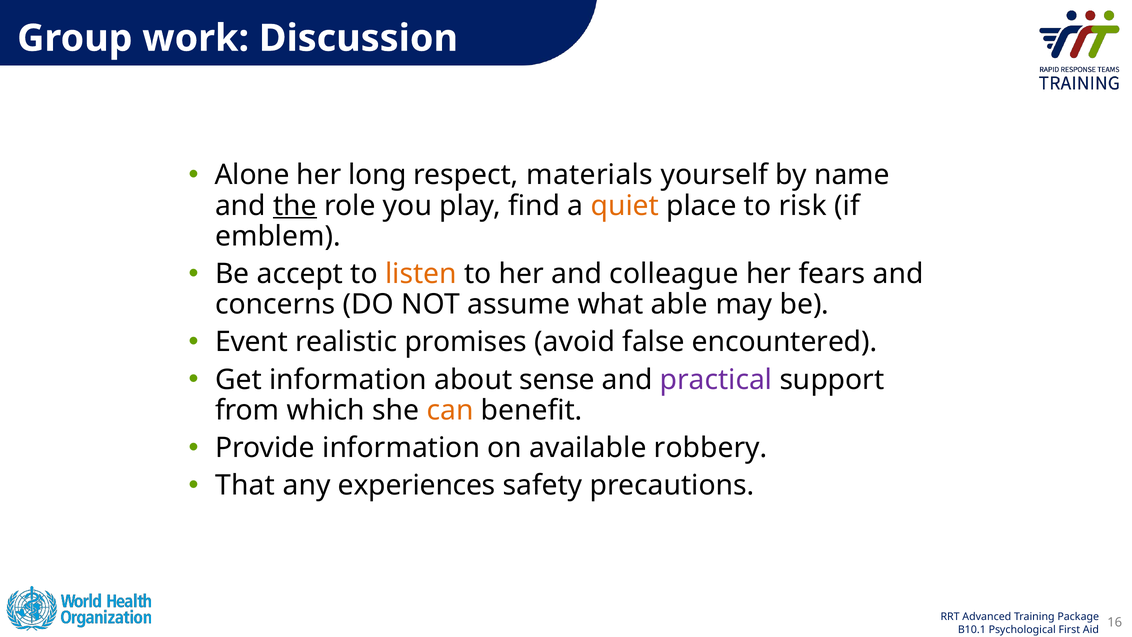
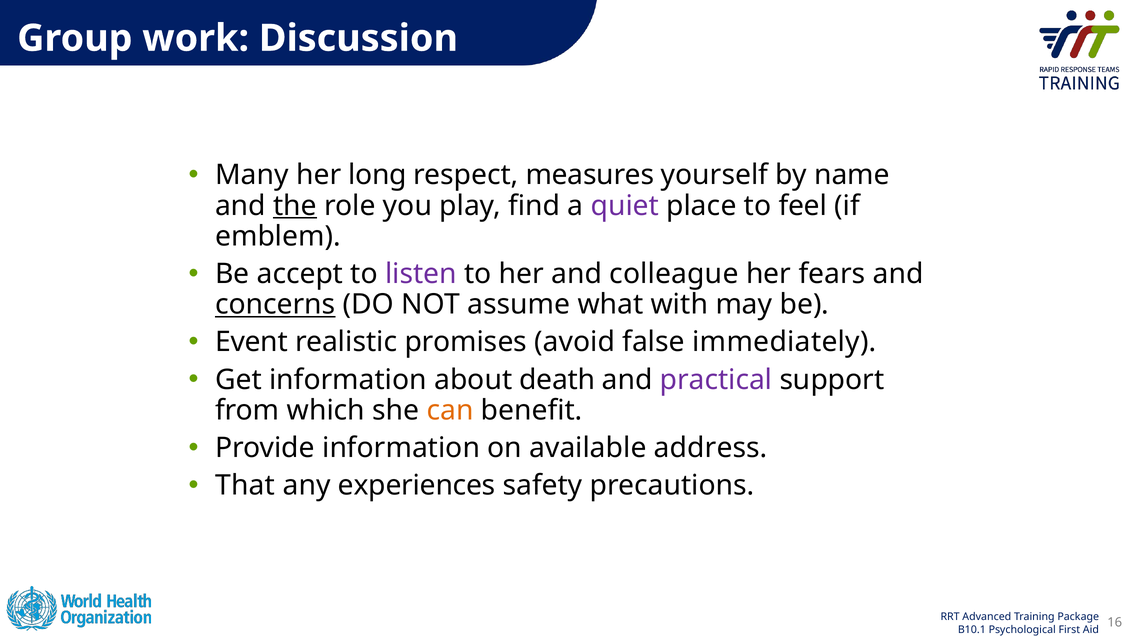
Alone: Alone -> Many
materials: materials -> measures
quiet colour: orange -> purple
risk: risk -> feel
listen colour: orange -> purple
concerns underline: none -> present
able: able -> with
encountered: encountered -> immediately
sense: sense -> death
robbery: robbery -> address
